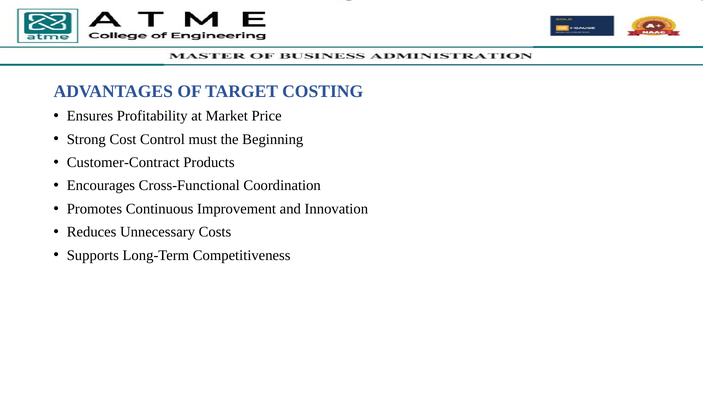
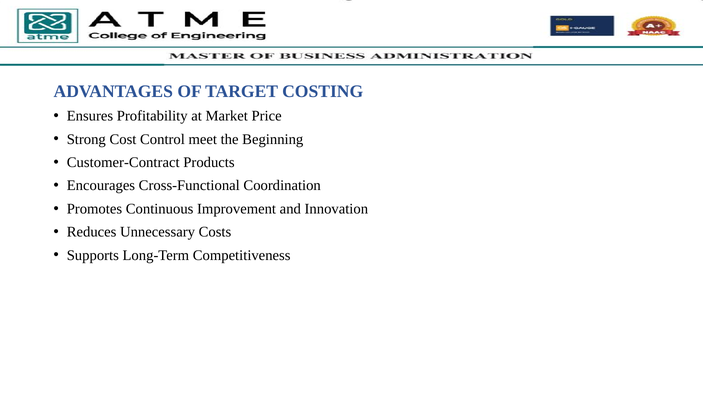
must: must -> meet
